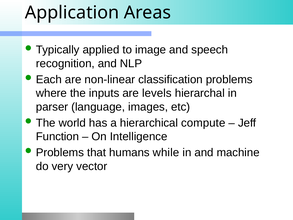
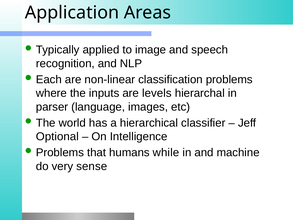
compute: compute -> classifier
Function: Function -> Optional
vector: vector -> sense
